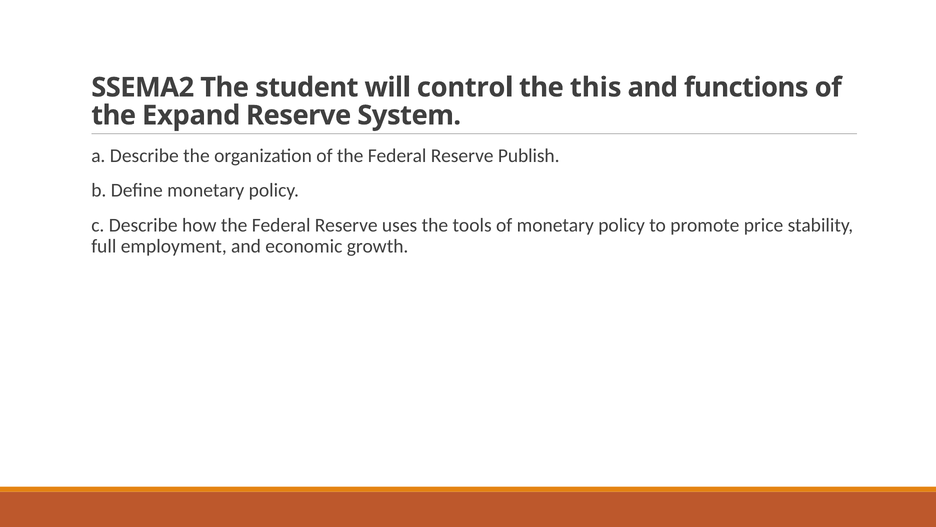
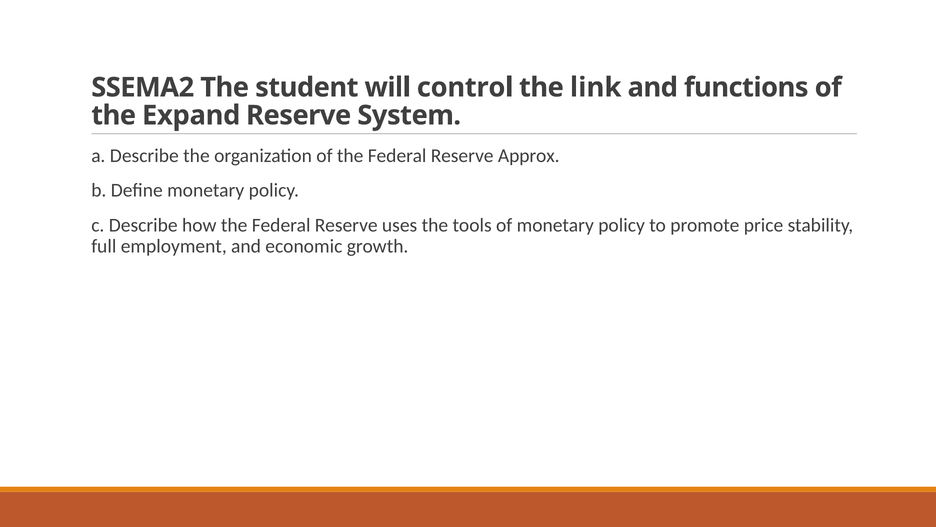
this: this -> link
Publish: Publish -> Approx
